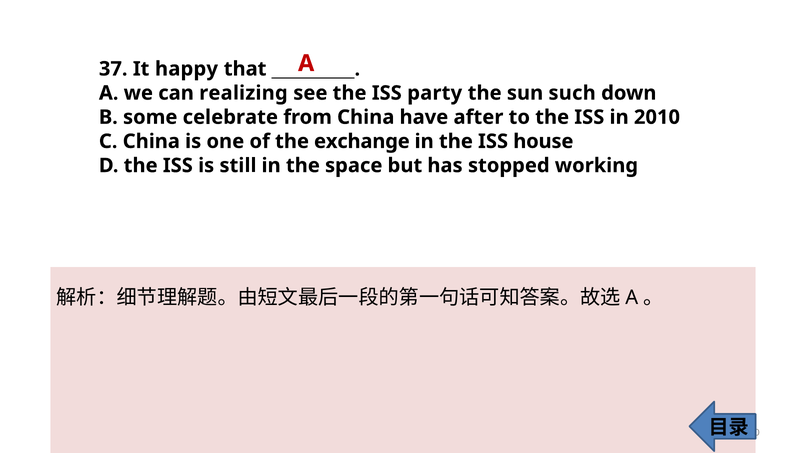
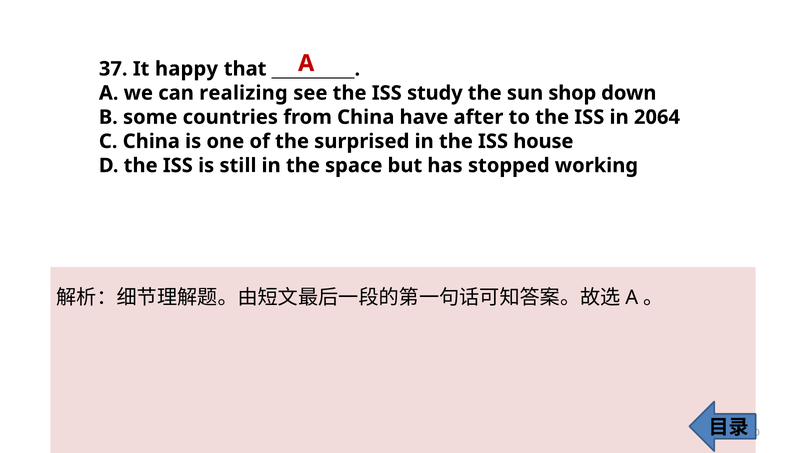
party: party -> study
such: such -> shop
celebrate: celebrate -> countries
2010: 2010 -> 2064
exchange: exchange -> surprised
